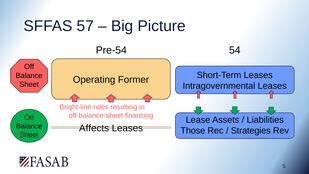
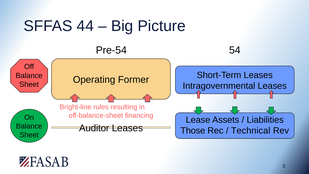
57: 57 -> 44
Affects: Affects -> Auditor
Strategies: Strategies -> Technical
